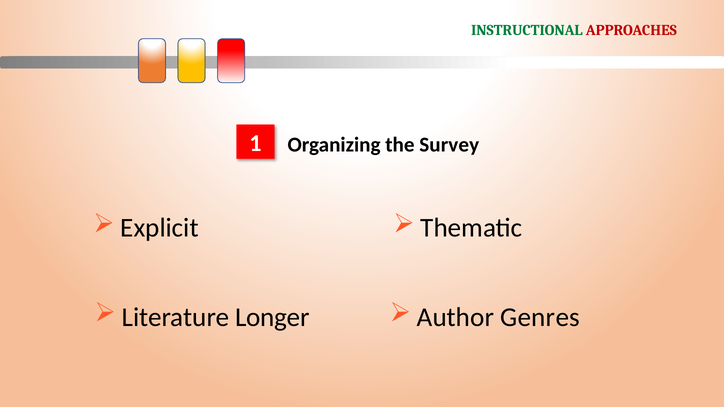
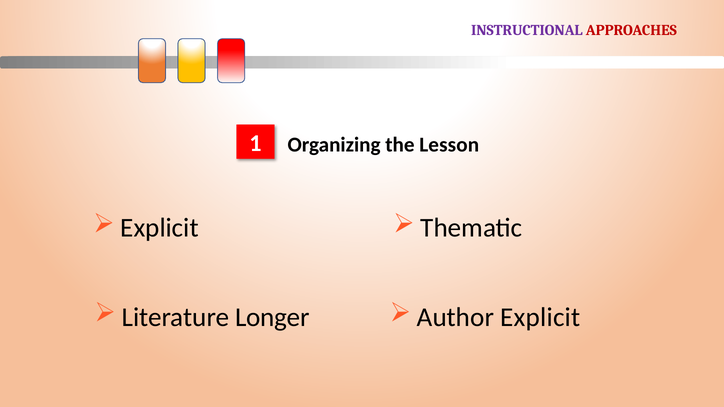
INSTRUCTIONAL colour: green -> purple
Survey: Survey -> Lesson
Author Genres: Genres -> Explicit
